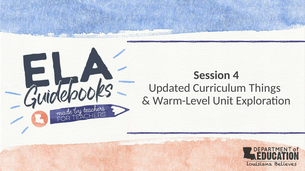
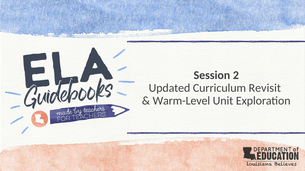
4: 4 -> 2
Things: Things -> Revisit
